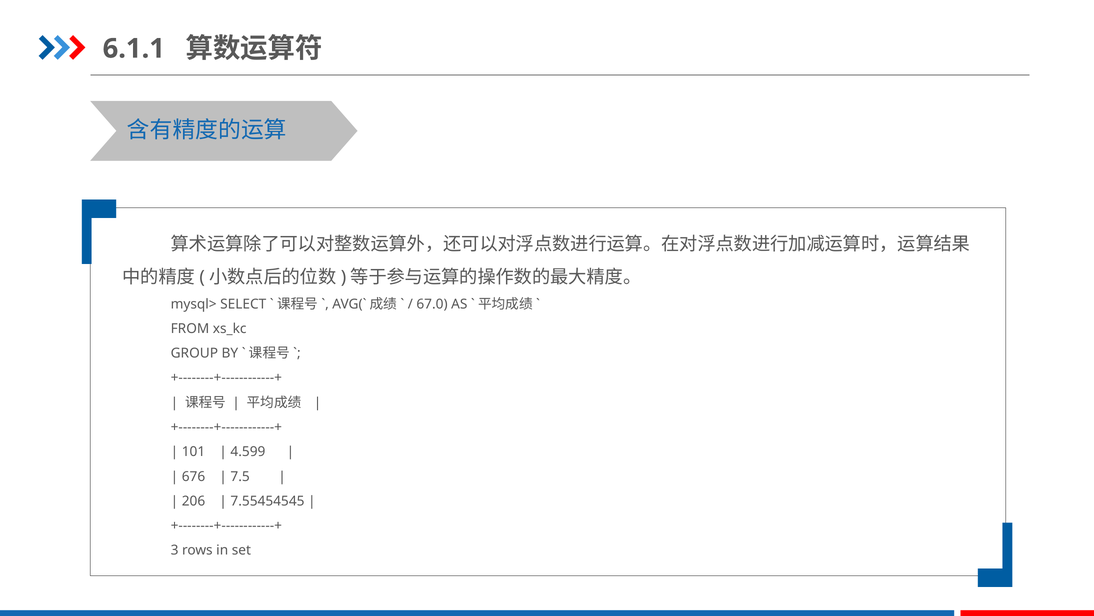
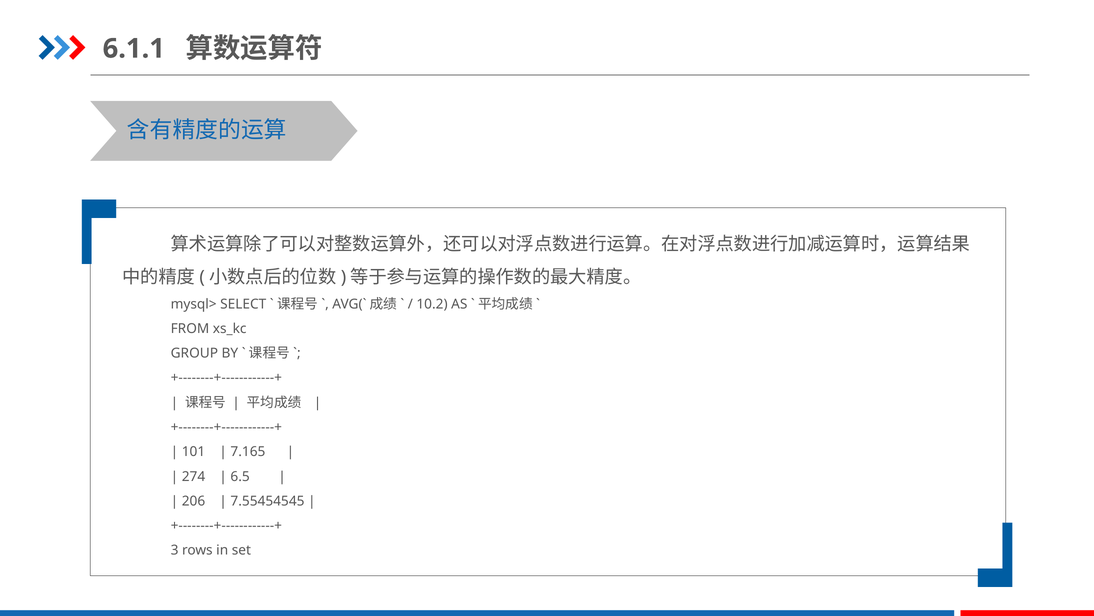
67.0: 67.0 -> 10.2
4.599: 4.599 -> 7.165
676: 676 -> 274
7.5: 7.5 -> 6.5
